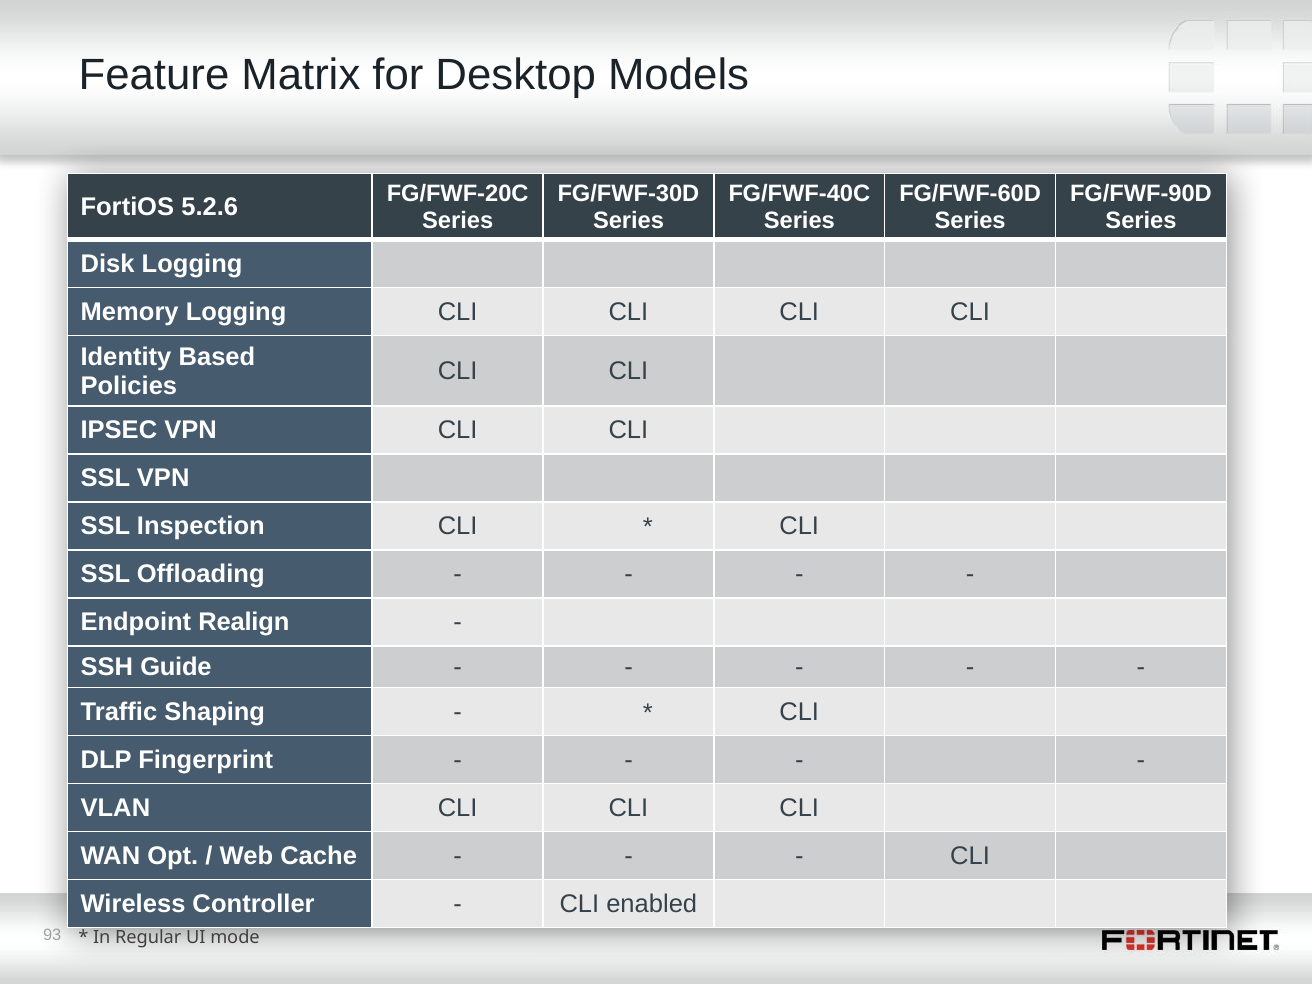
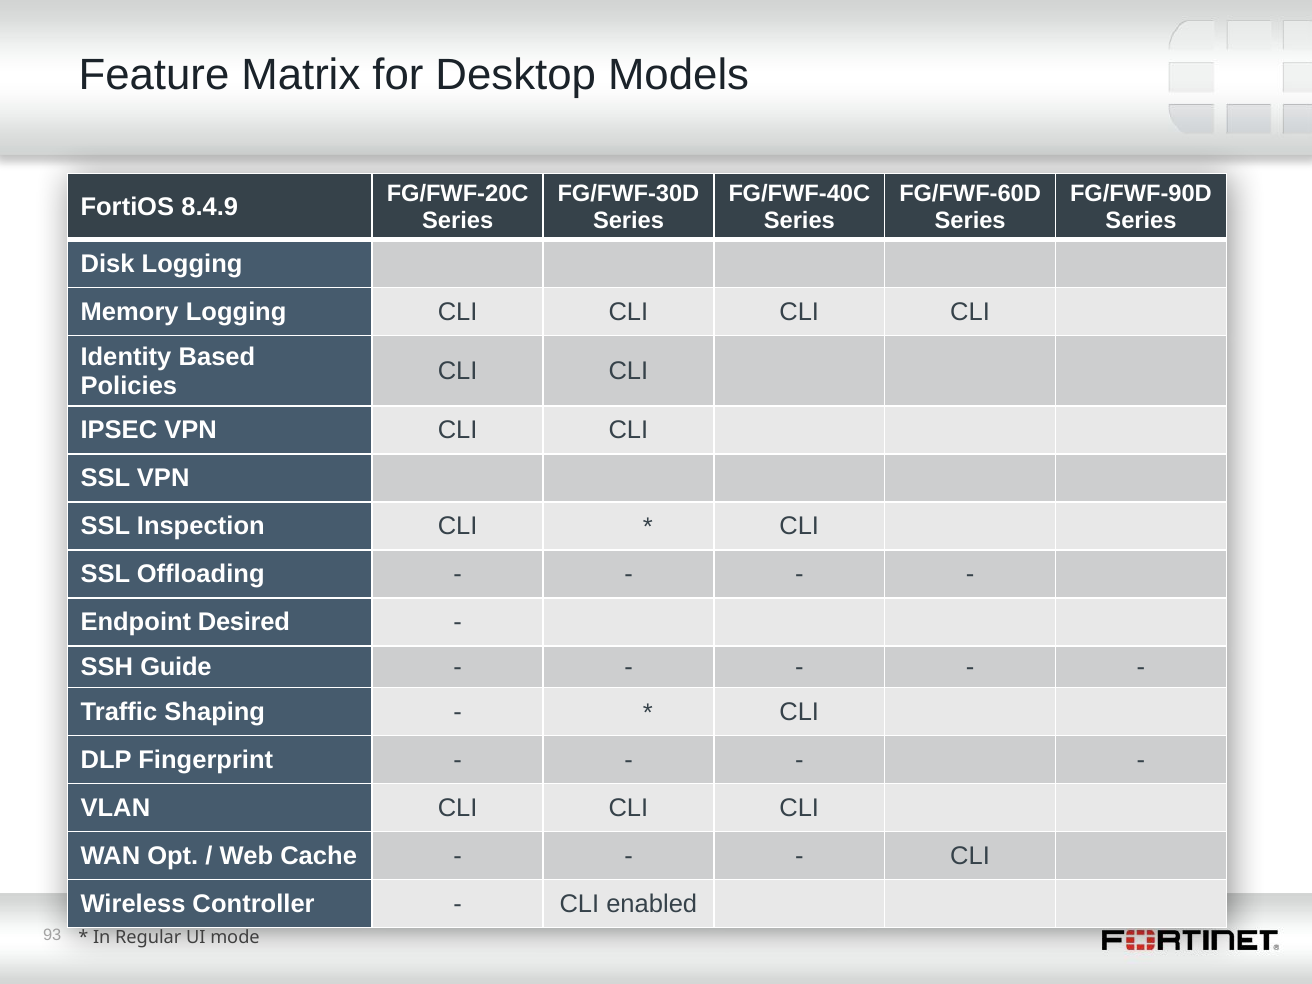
5.2.6: 5.2.6 -> 8.4.9
Realign: Realign -> Desired
